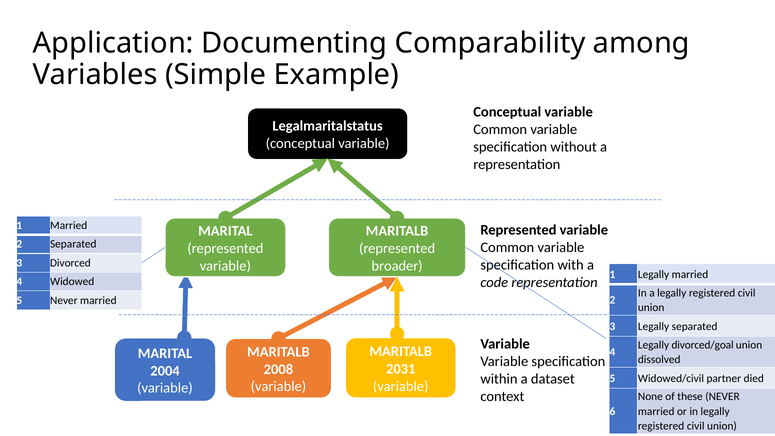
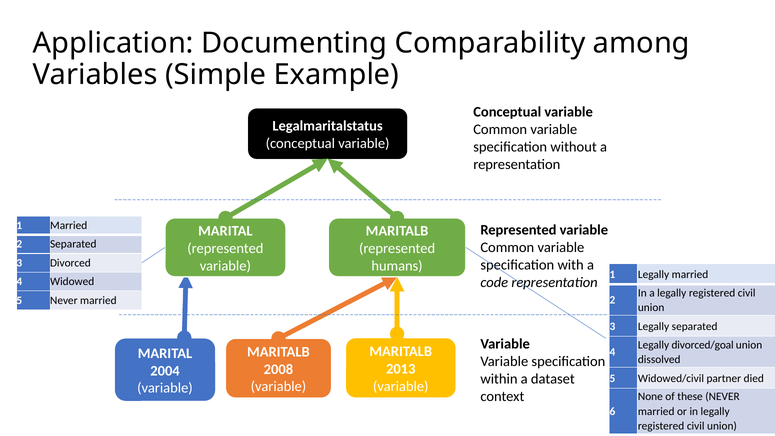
broader: broader -> humans
2031: 2031 -> 2013
